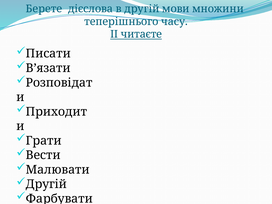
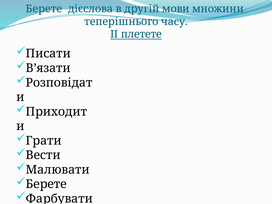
читаєте: читаєте -> плетете
Другій at (46, 184): Другій -> Берете
